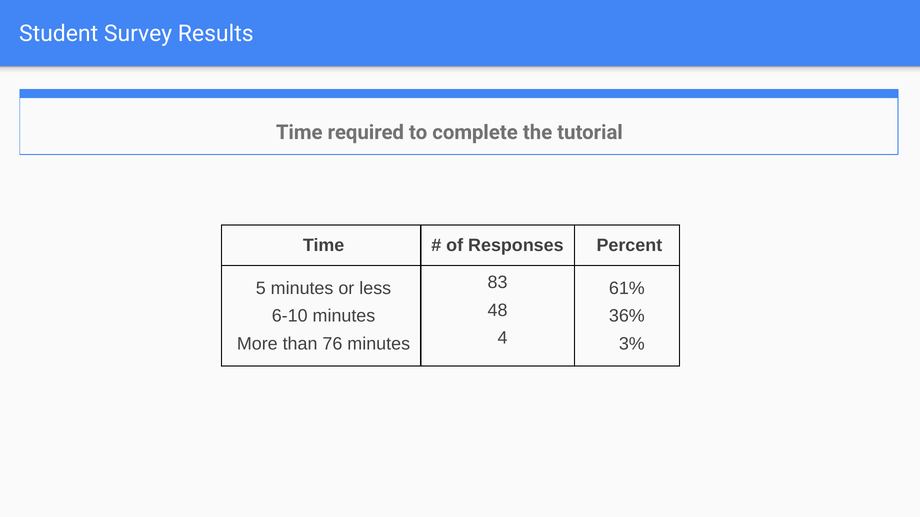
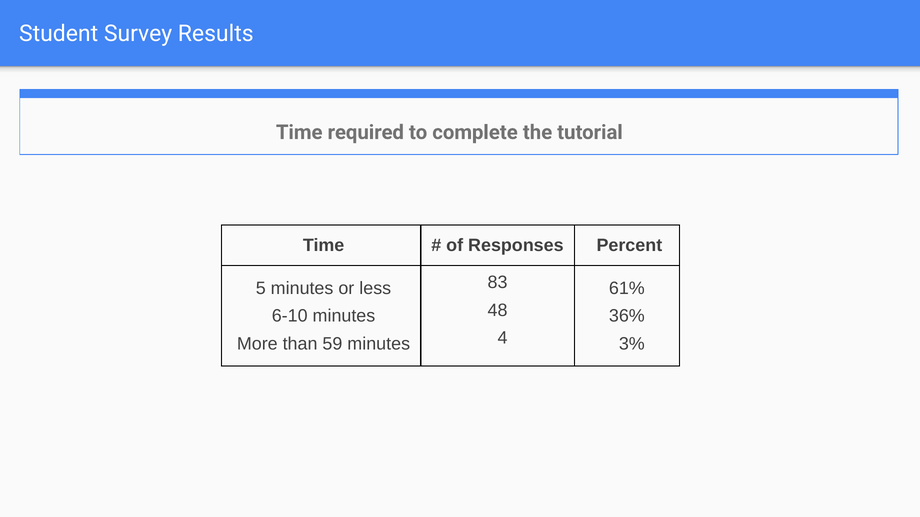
76: 76 -> 59
